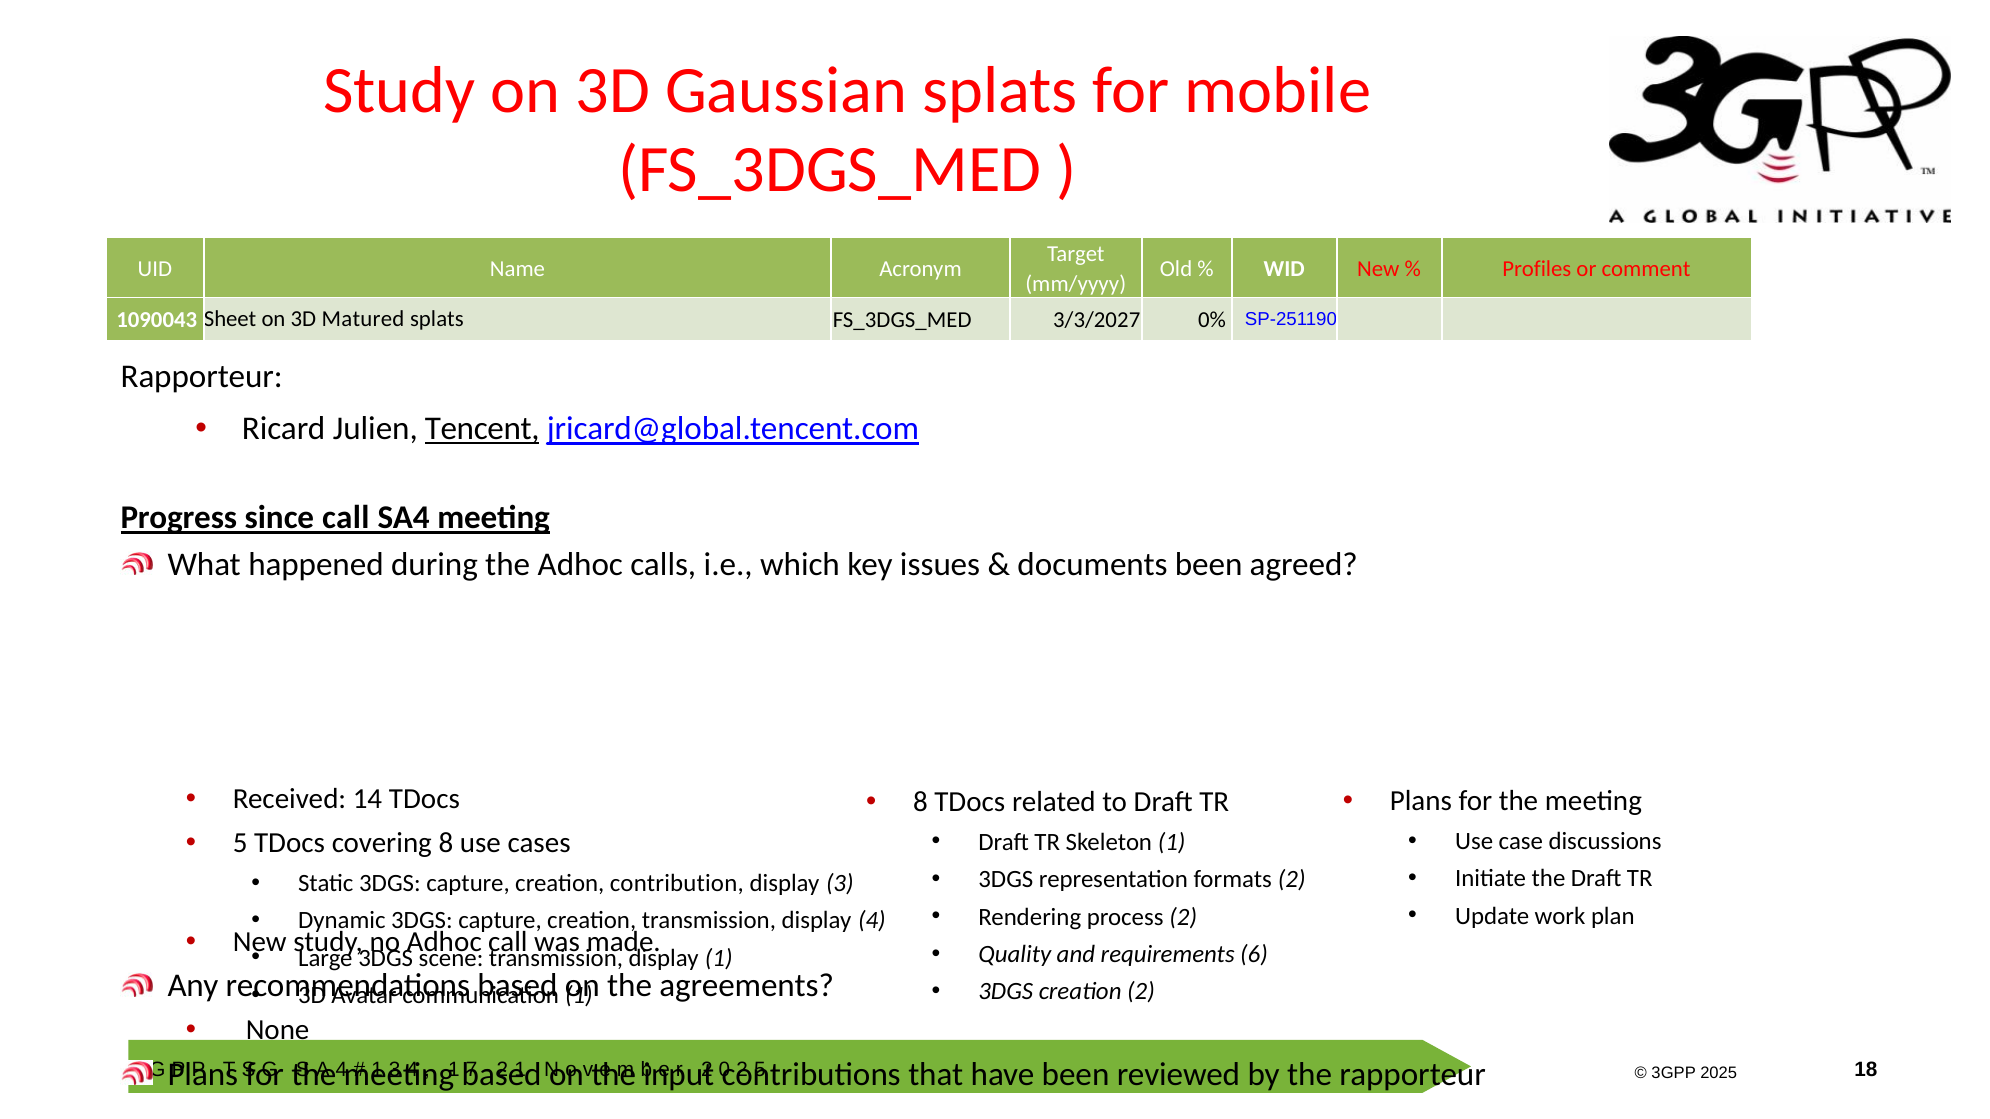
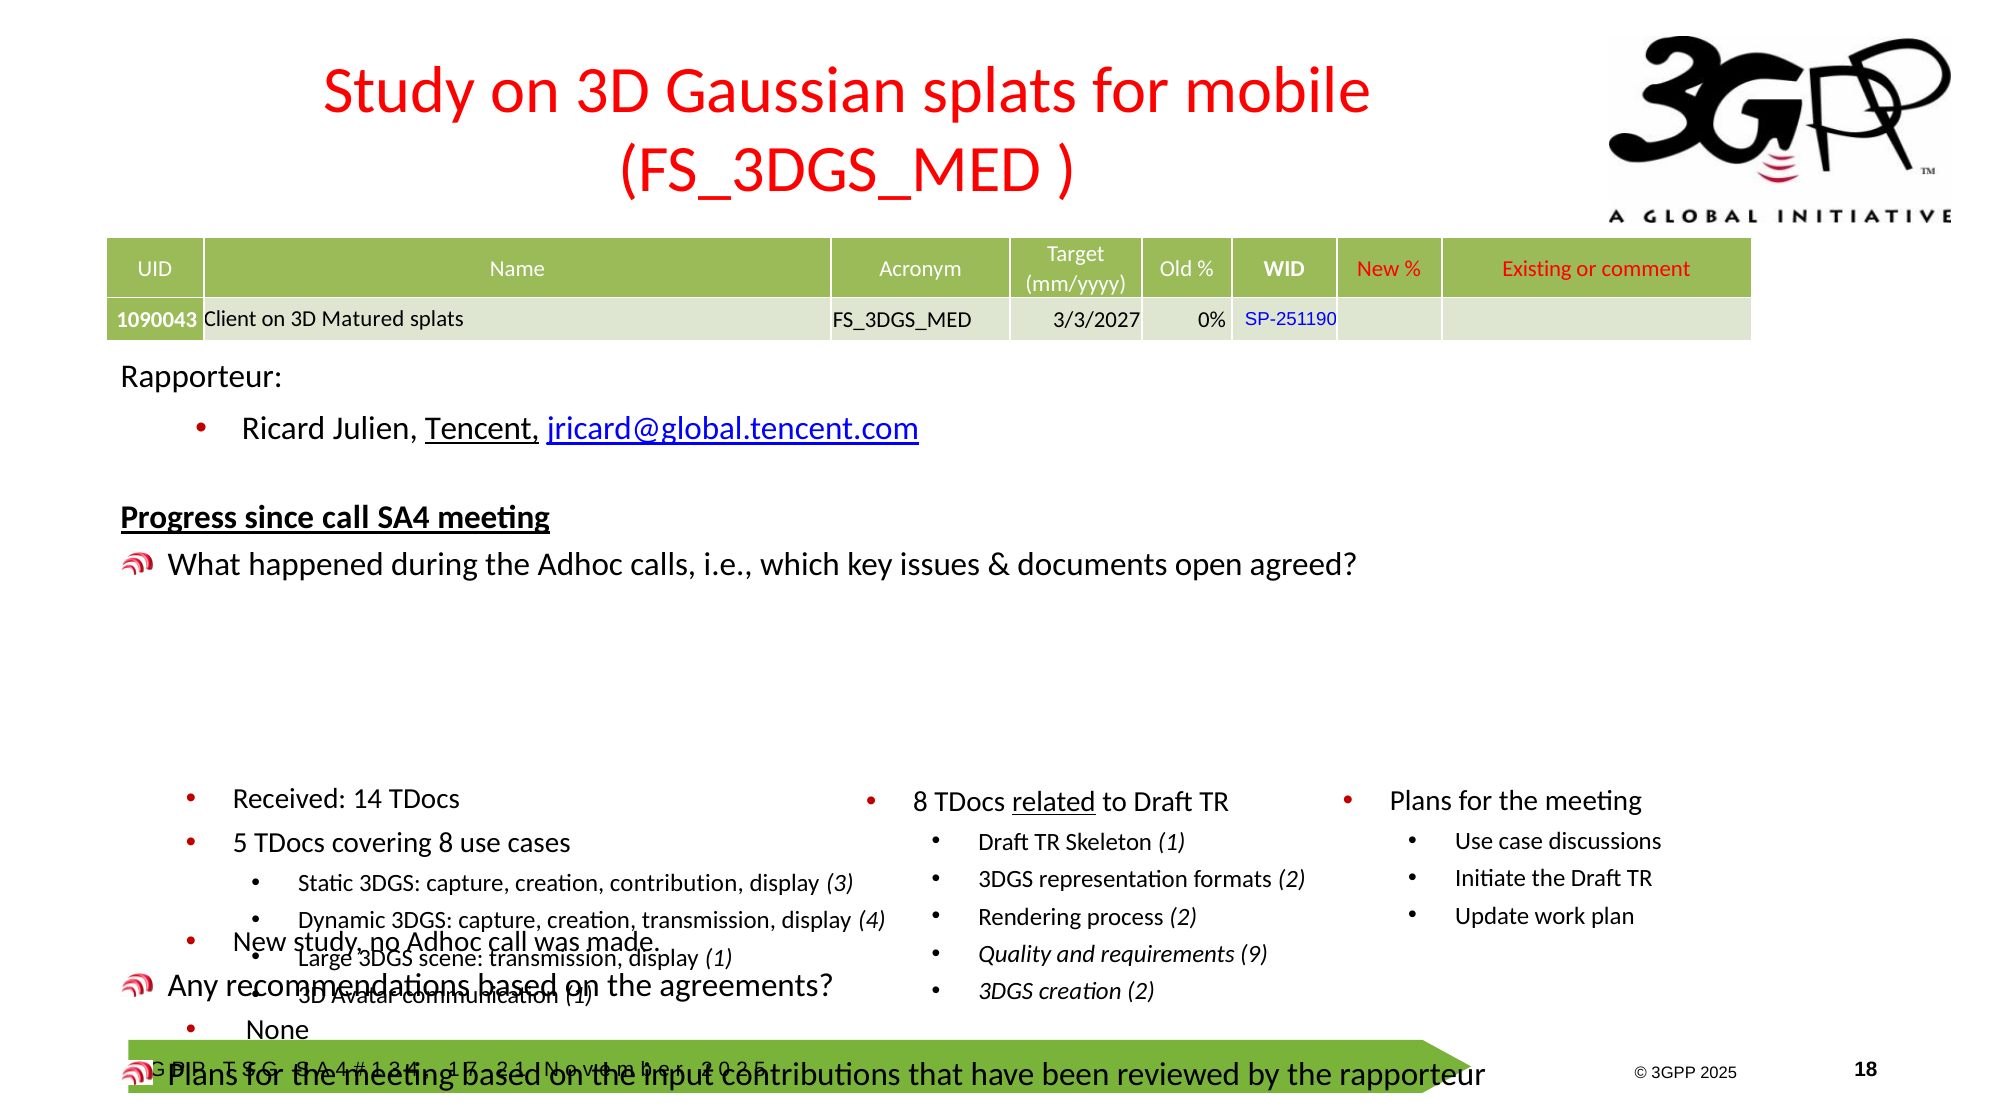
Profiles: Profiles -> Existing
Sheet: Sheet -> Client
documents been: been -> open
related underline: none -> present
6: 6 -> 9
